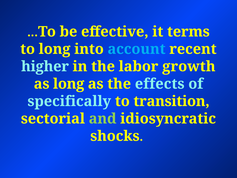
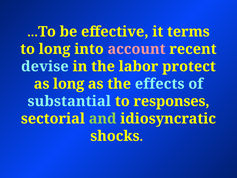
account colour: light blue -> pink
higher: higher -> devise
growth: growth -> protect
specifically: specifically -> substantial
transition: transition -> responses
